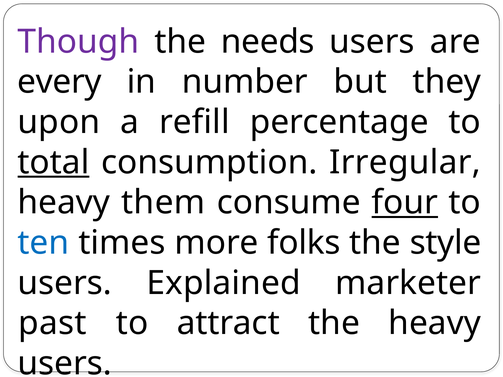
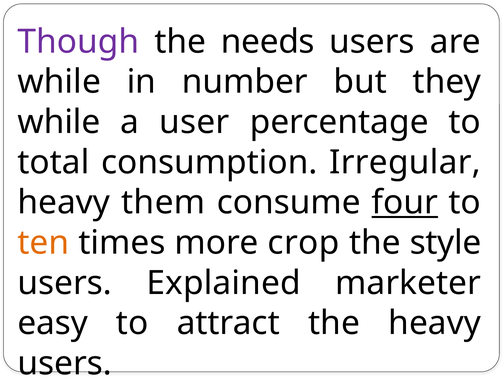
every at (59, 82): every -> while
upon at (59, 122): upon -> while
refill: refill -> user
total underline: present -> none
ten colour: blue -> orange
folks: folks -> crop
past: past -> easy
